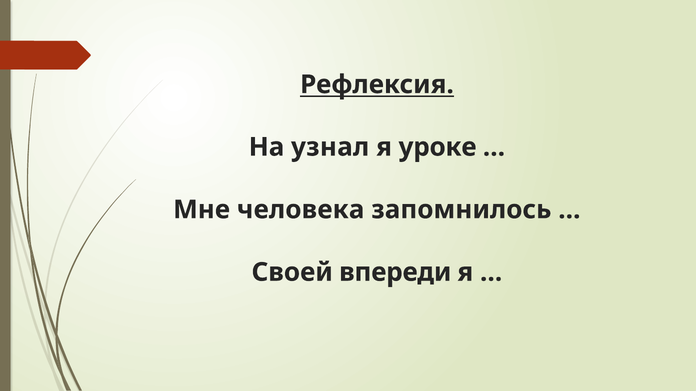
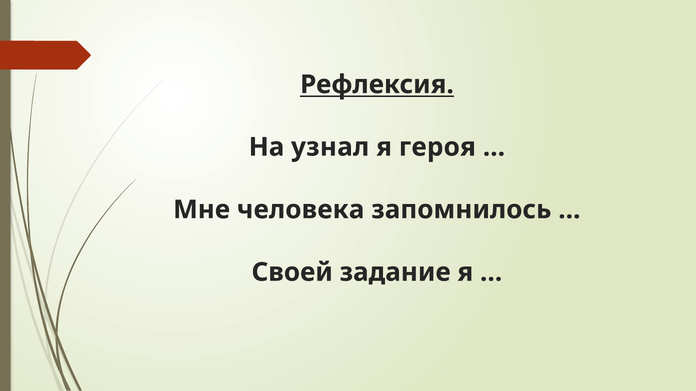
уроке: уроке -> героя
впереди: впереди -> задание
